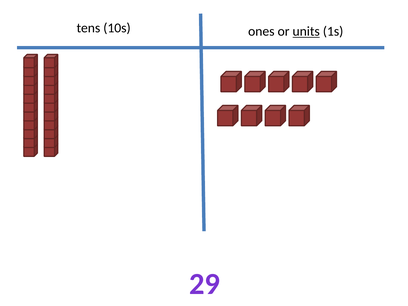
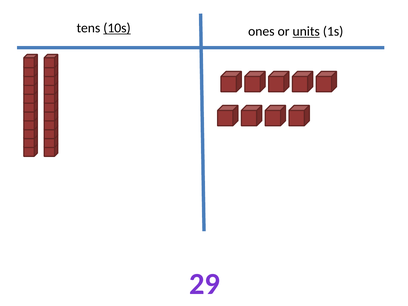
10s underline: none -> present
